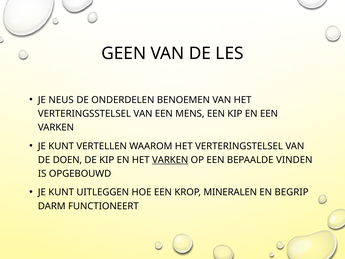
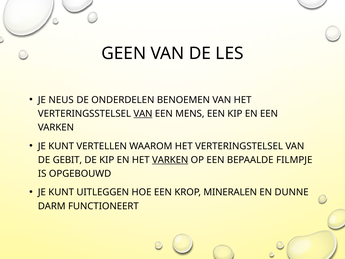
VAN at (143, 114) underline: none -> present
DOEN: DOEN -> GEBIT
VINDEN: VINDEN -> FILMPJE
BEGRIP: BEGRIP -> DUNNE
